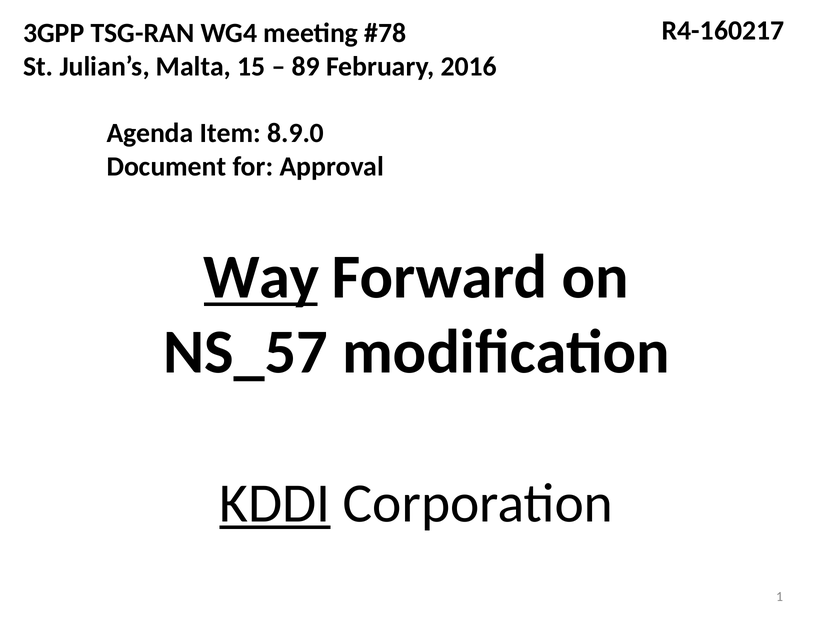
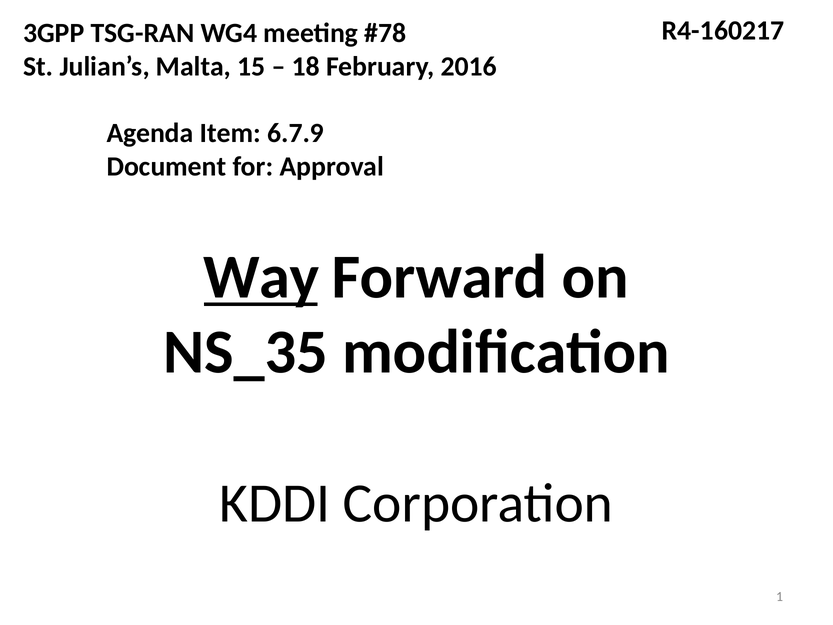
89: 89 -> 18
8.9.0: 8.9.0 -> 6.7.9
NS_57: NS_57 -> NS_35
KDDI underline: present -> none
